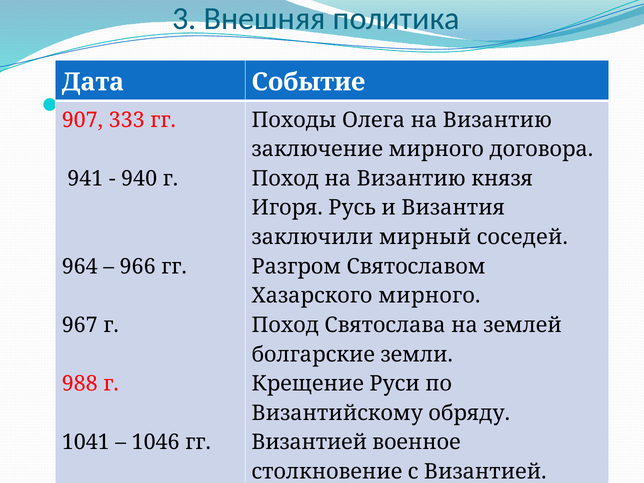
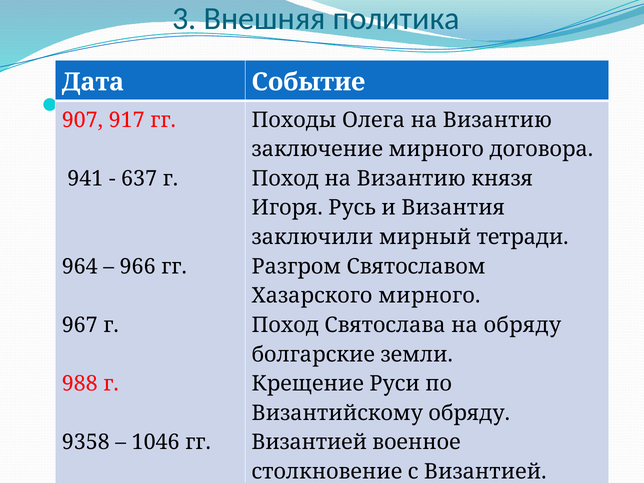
333: 333 -> 917
940: 940 -> 637
соседей: соседей -> тетради
на землей: землей -> обряду
1041: 1041 -> 9358
